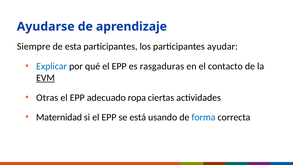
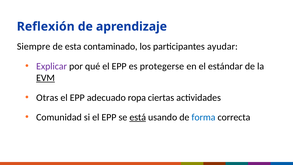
Ayudarse: Ayudarse -> Reflexión
esta participantes: participantes -> contaminado
Explicar colour: blue -> purple
rasgaduras: rasgaduras -> protegerse
contacto: contacto -> estándar
Maternidad: Maternidad -> Comunidad
está underline: none -> present
